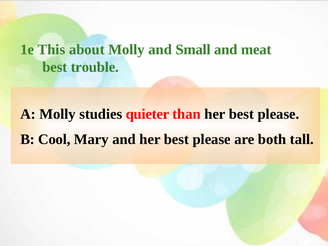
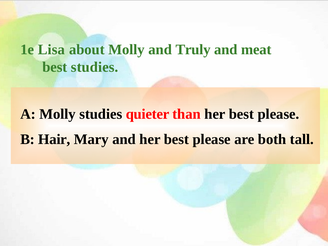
This: This -> Lisa
Small: Small -> Truly
best trouble: trouble -> studies
Cool: Cool -> Hair
